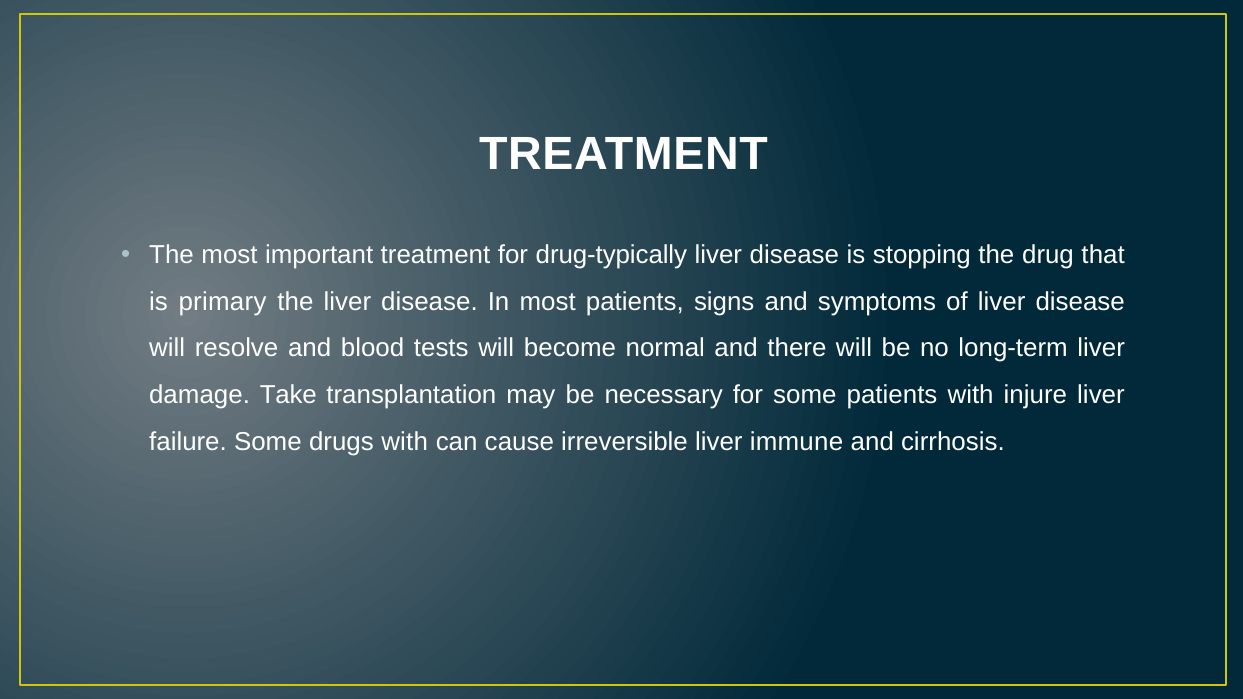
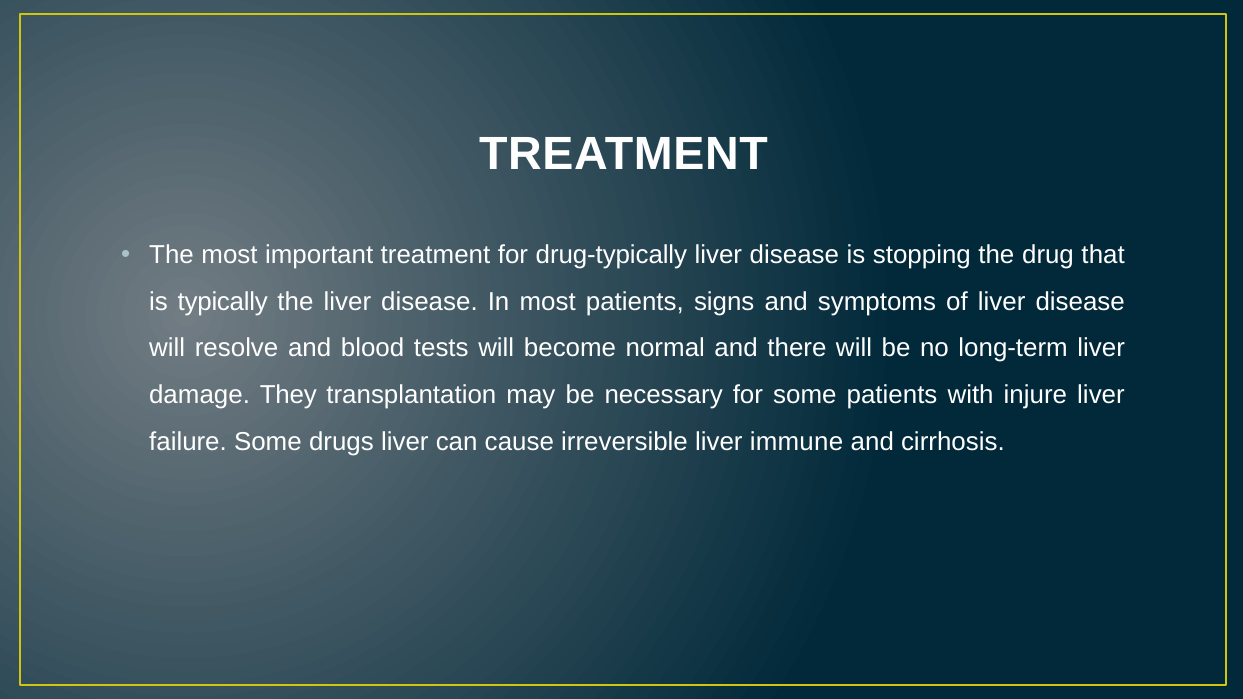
primary: primary -> typically
Take: Take -> They
drugs with: with -> liver
